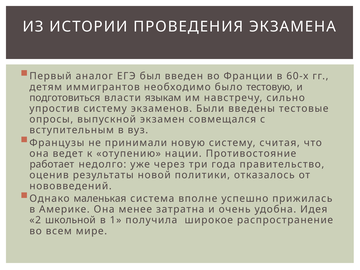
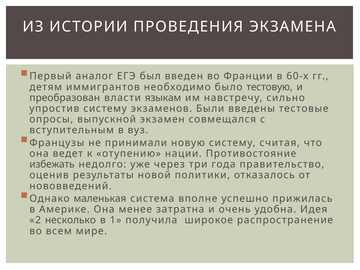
подготовиться: подготовиться -> преобразован
работает: работает -> избежать
школьной: школьной -> несколько
